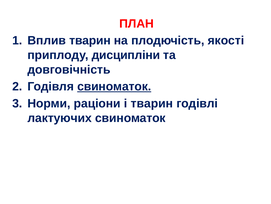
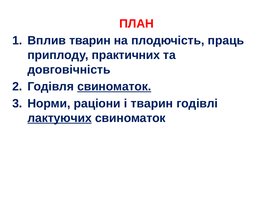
якості: якості -> праць
дисципліни: дисципліни -> практичних
лактуючих underline: none -> present
